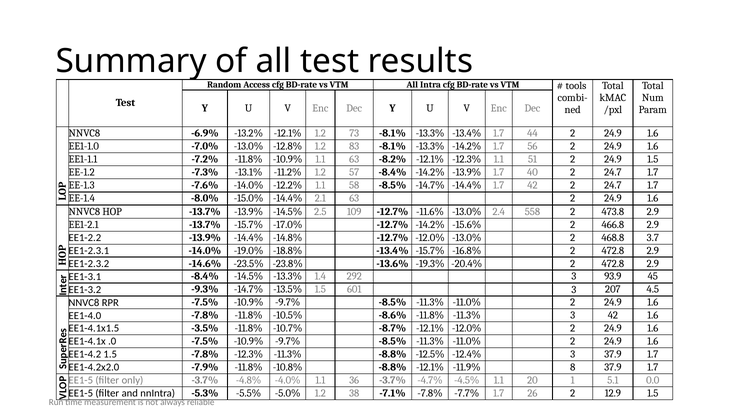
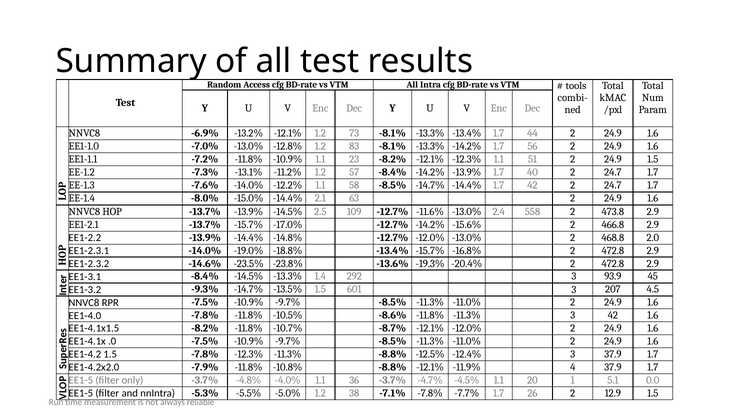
1.1 63: 63 -> 23
3.7: 3.7 -> 2.0
EE1-4.1x1.5 -3.5%: -3.5% -> -8.2%
8: 8 -> 4
